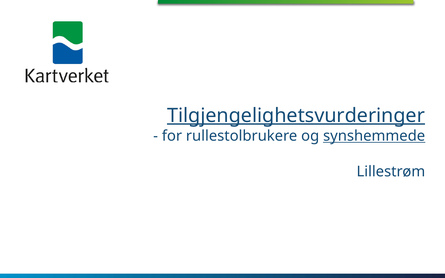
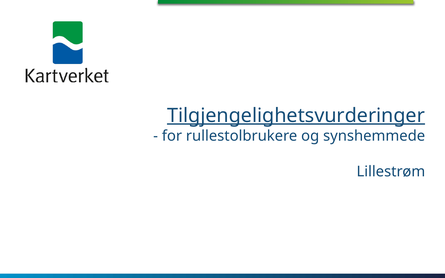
synshemmede underline: present -> none
